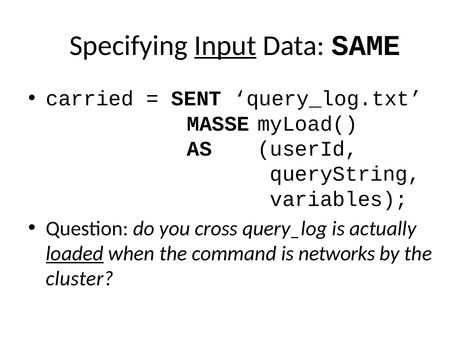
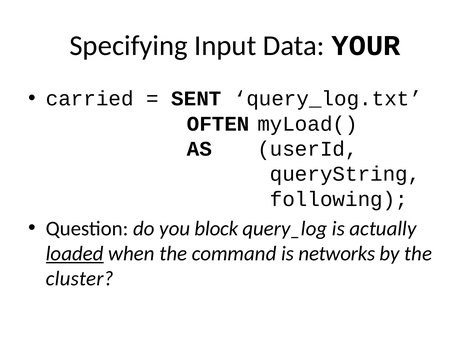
Input underline: present -> none
SAME: SAME -> YOUR
MASSE: MASSE -> OFTEN
variables: variables -> following
cross: cross -> block
